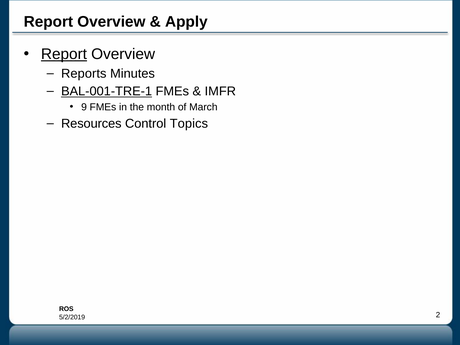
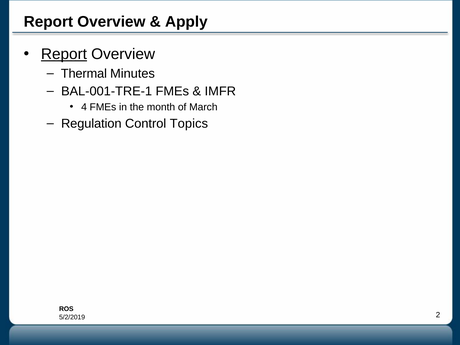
Reports: Reports -> Thermal
BAL-001-TRE-1 underline: present -> none
9: 9 -> 4
Resources: Resources -> Regulation
